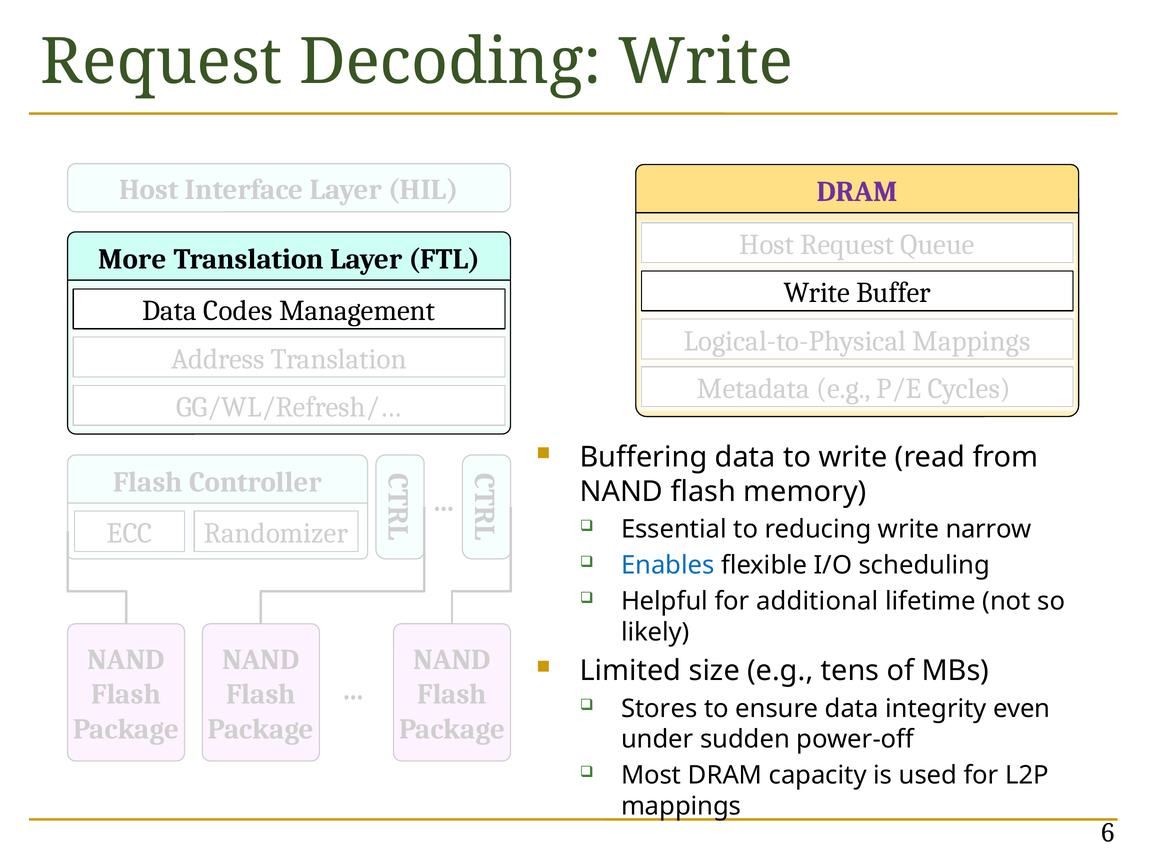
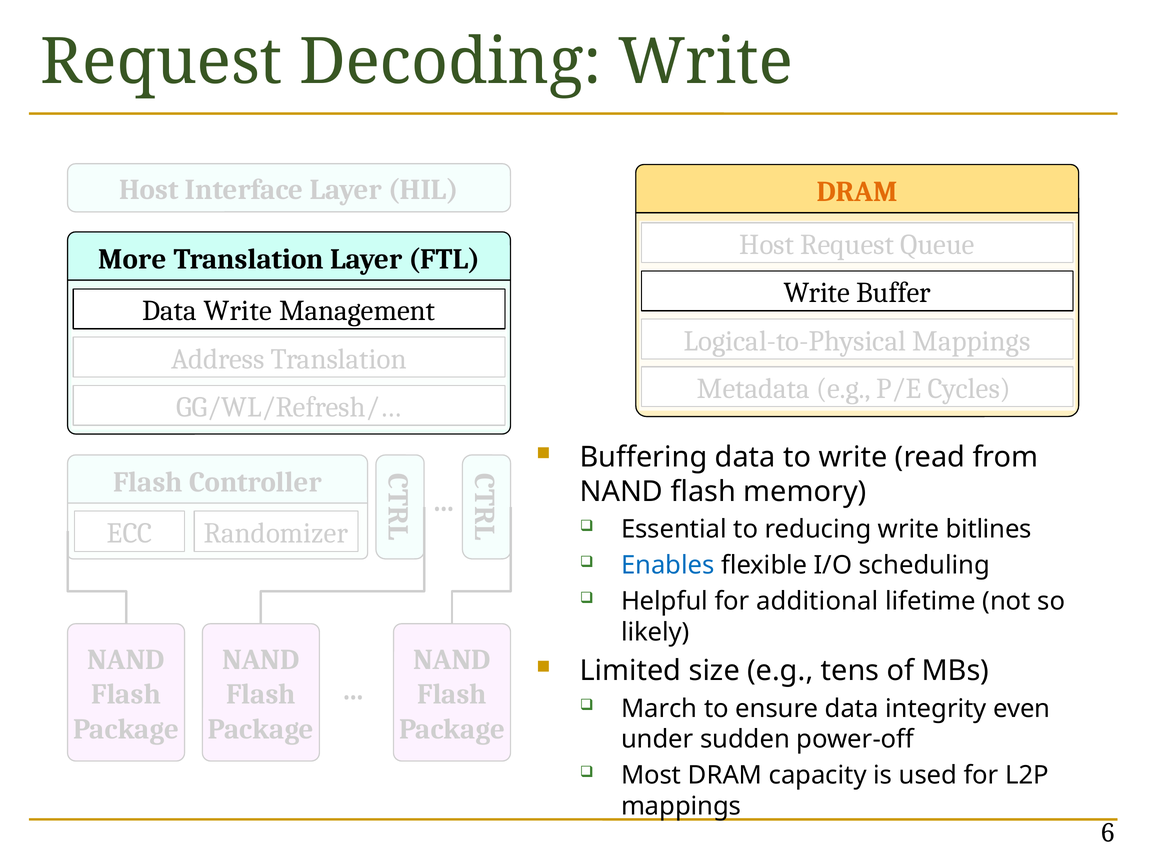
DRAM at (857, 192) colour: purple -> orange
Data Codes: Codes -> Write
narrow: narrow -> bitlines
Stores: Stores -> March
